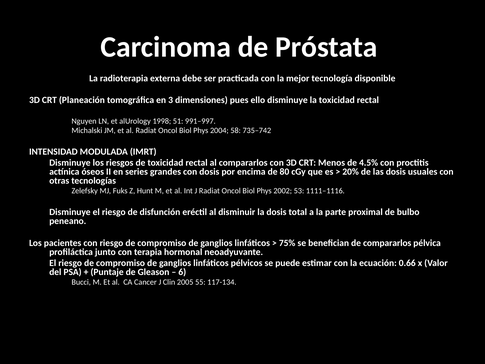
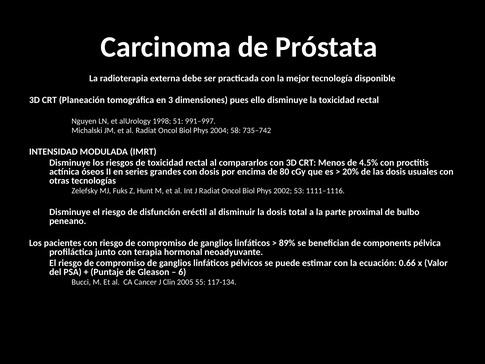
75%: 75% -> 89%
de compararlos: compararlos -> components
